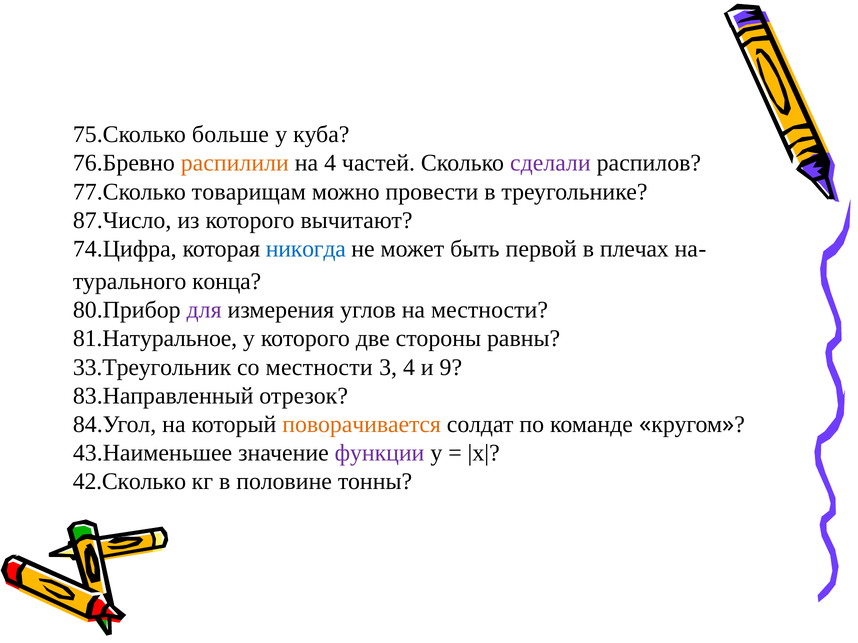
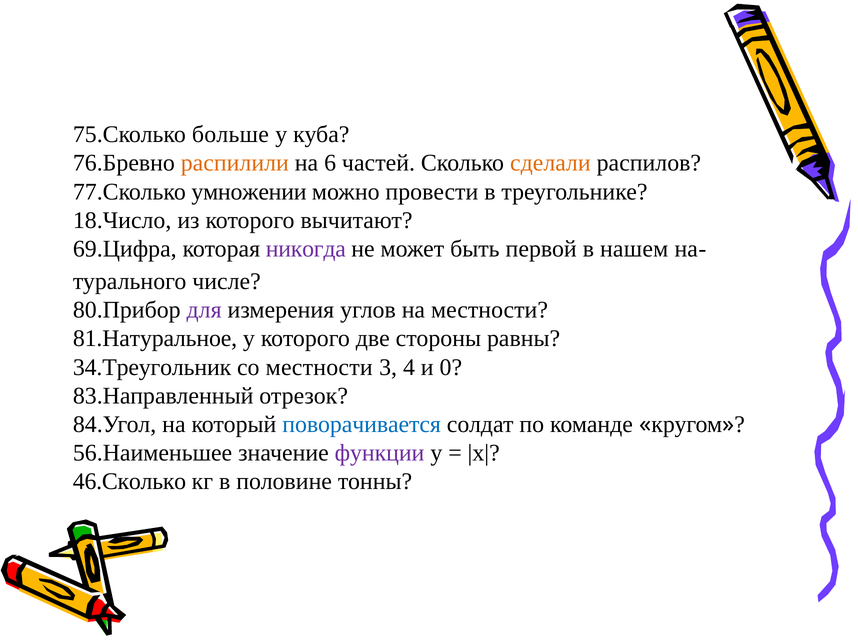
на 4: 4 -> 6
сделали colour: purple -> orange
товарищам: товарищам -> умножении
87.Число: 87.Число -> 18.Число
74.Цифра: 74.Цифра -> 69.Цифра
никогда colour: blue -> purple
плечах: плечах -> нашем
конца: конца -> числе
33.Треугольник: 33.Треугольник -> 34.Треугольник
9: 9 -> 0
поворачивается colour: orange -> blue
43.Наименьшее: 43.Наименьшее -> 56.Наименьшее
42.Сколько: 42.Сколько -> 46.Сколько
